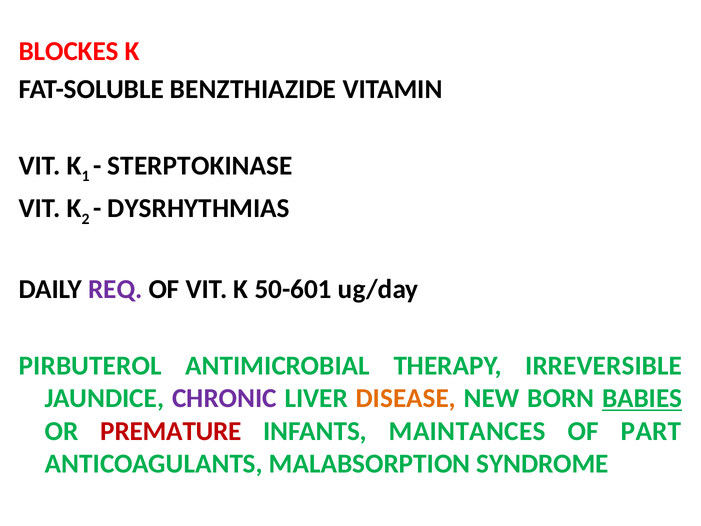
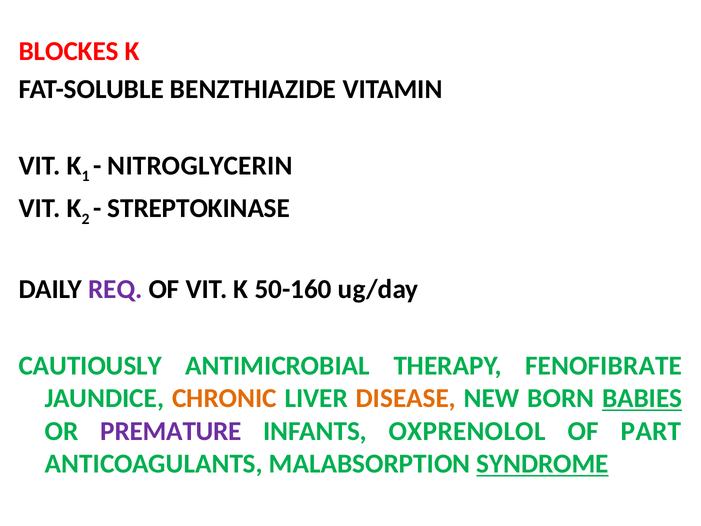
STERPTOKINASE: STERPTOKINASE -> NITROGLYCERIN
DYSRHYTHMIAS: DYSRHYTHMIAS -> STREPTOKINASE
50-601: 50-601 -> 50-160
PIRBUTEROL: PIRBUTEROL -> CAUTIOUSLY
IRREVERSIBLE: IRREVERSIBLE -> FENOFIBRATE
CHRONIC colour: purple -> orange
PREMATURE colour: red -> purple
MAINTANCES: MAINTANCES -> OXPRENOLOL
SYNDROME underline: none -> present
